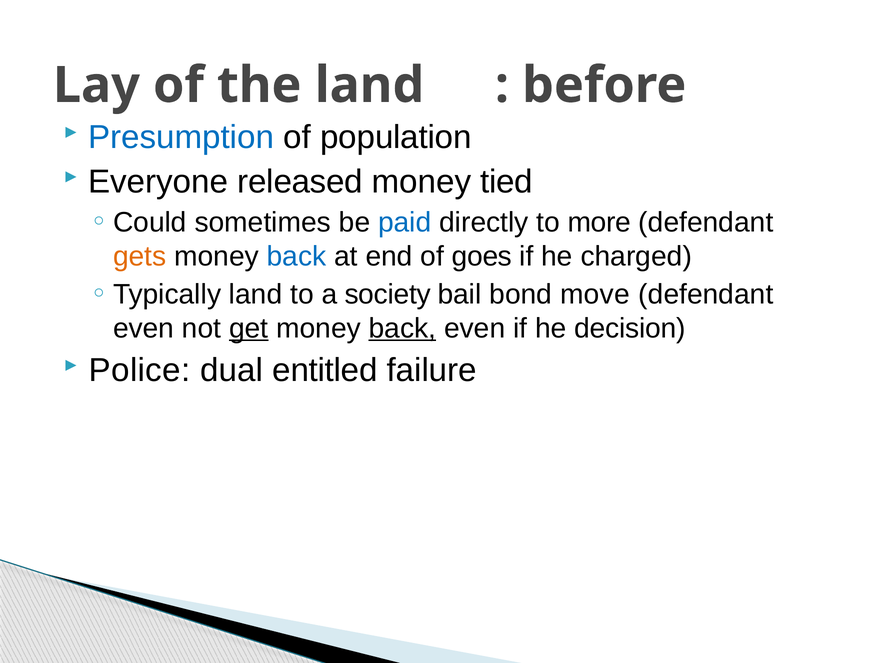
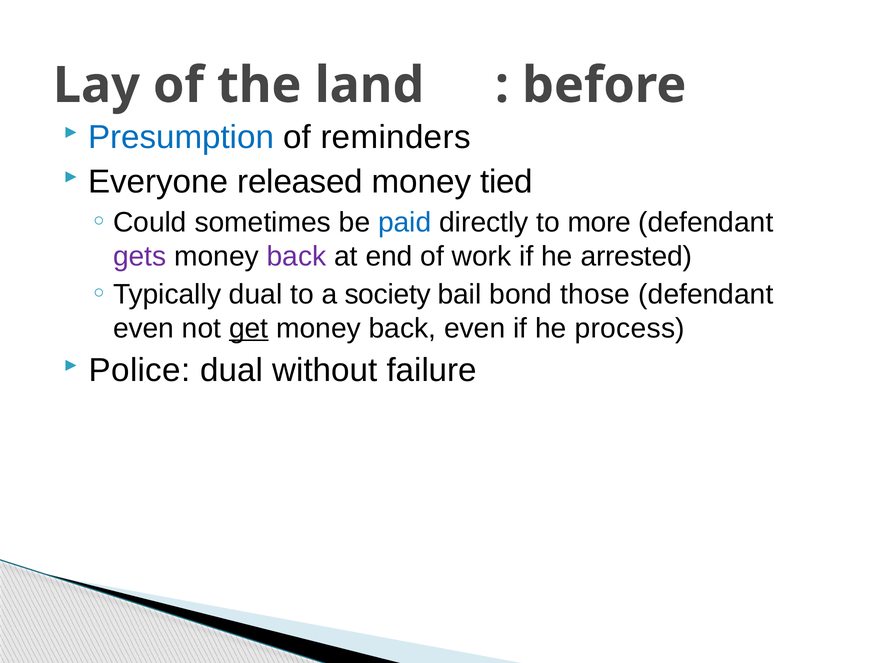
population: population -> reminders
gets colour: orange -> purple
back at (296, 256) colour: blue -> purple
goes: goes -> work
charged: charged -> arrested
land at (256, 294): land -> dual
move: move -> those
back at (402, 328) underline: present -> none
decision: decision -> process
entitled: entitled -> without
